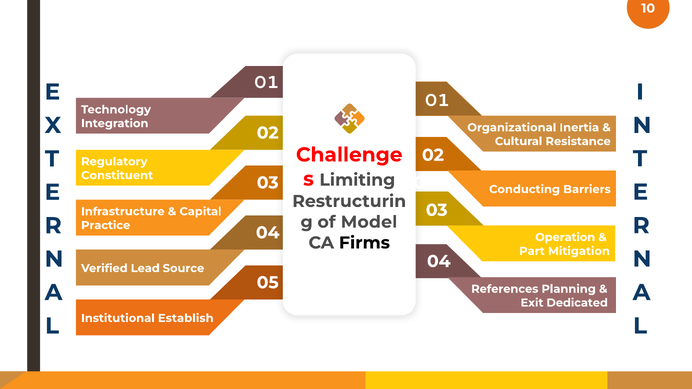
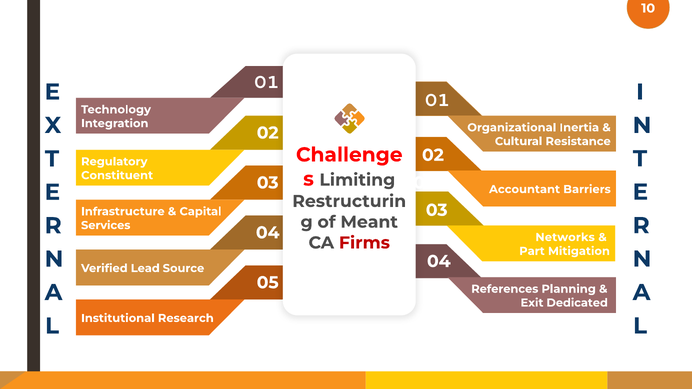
Conducting: Conducting -> Accountant
Model: Model -> Meant
Practice: Practice -> Services
Operation: Operation -> Networks
Firms colour: black -> red
Establish: Establish -> Research
